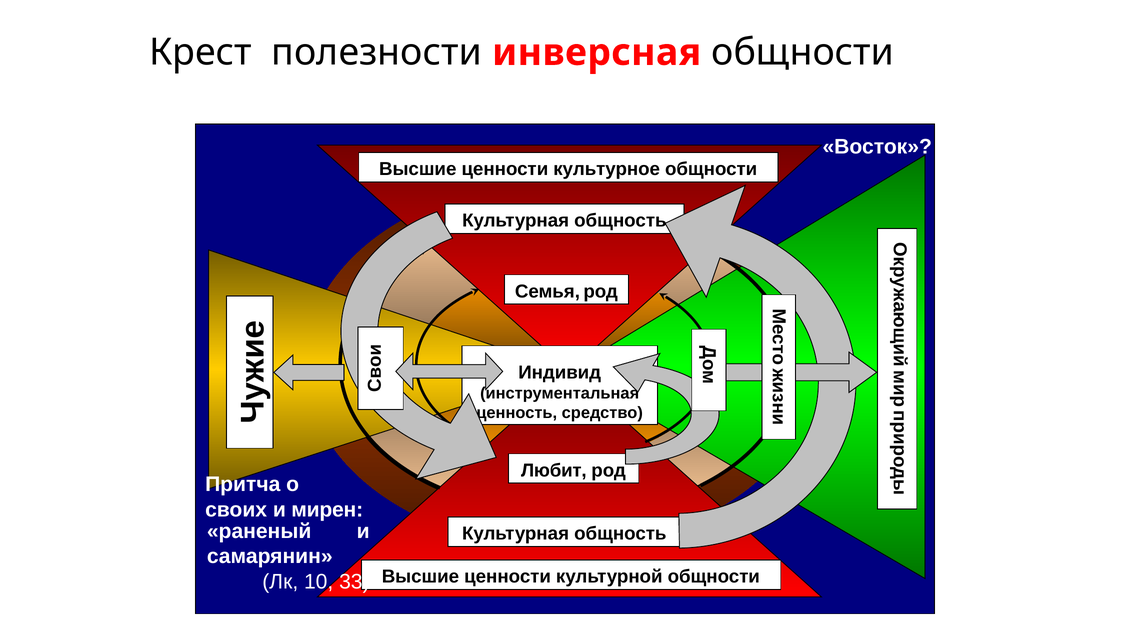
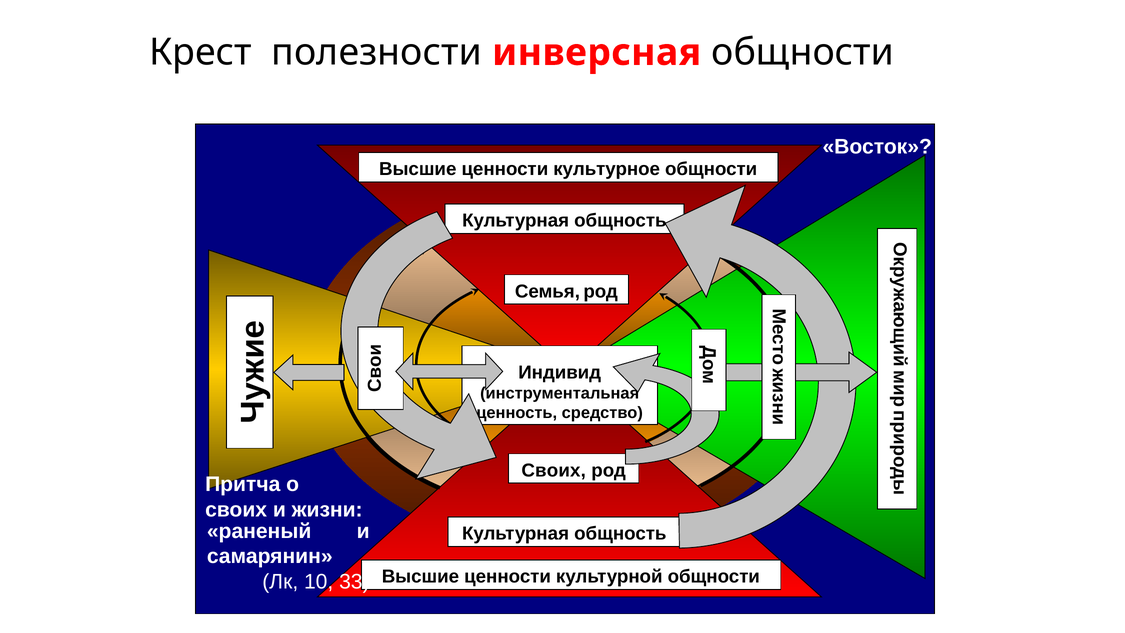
Любит at (554, 470): Любит -> Своих
мирен: мирен -> жизни
